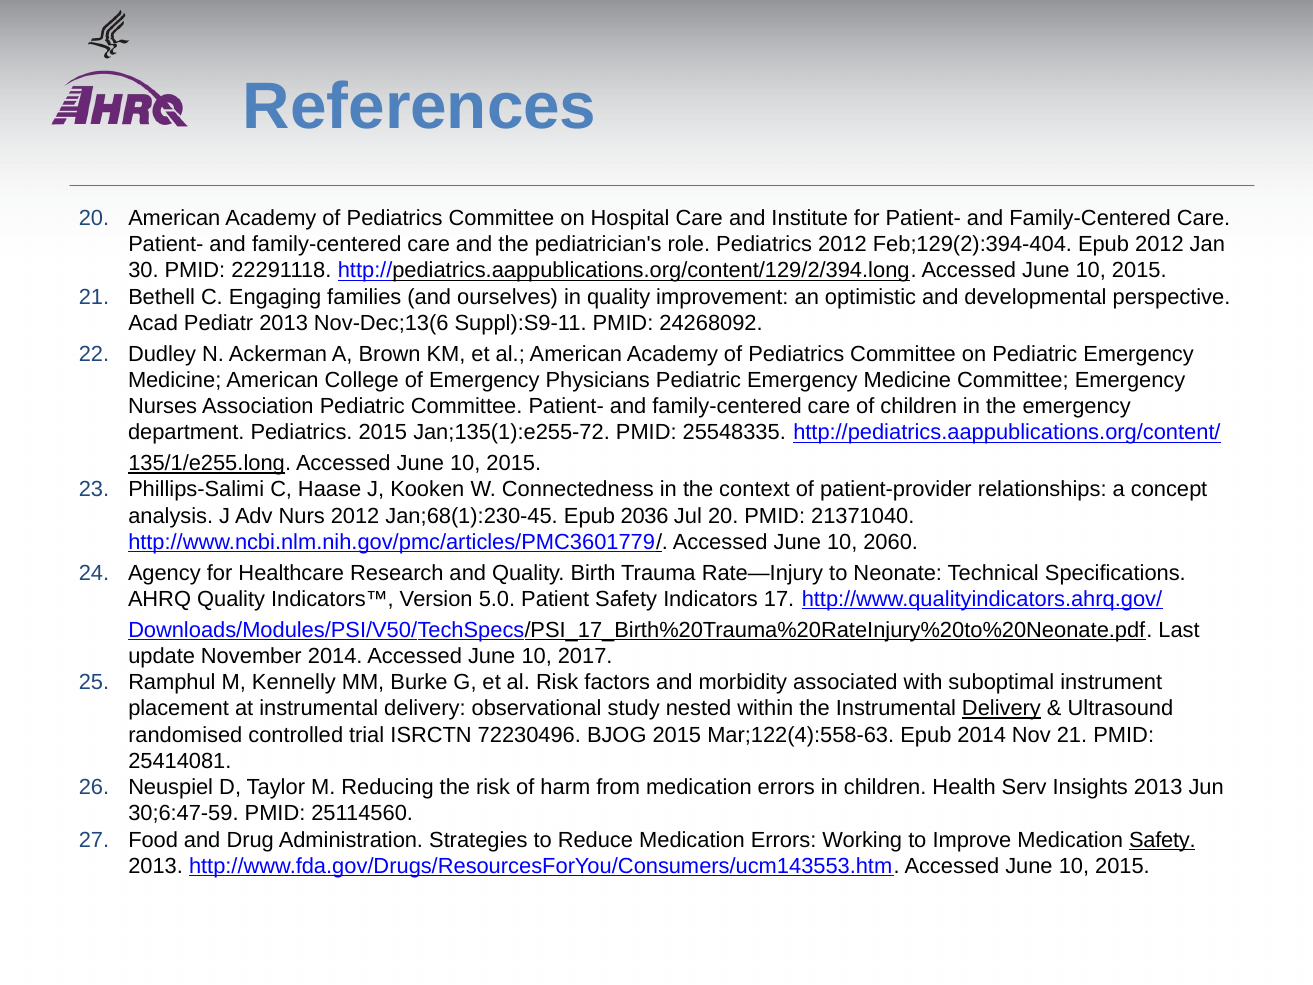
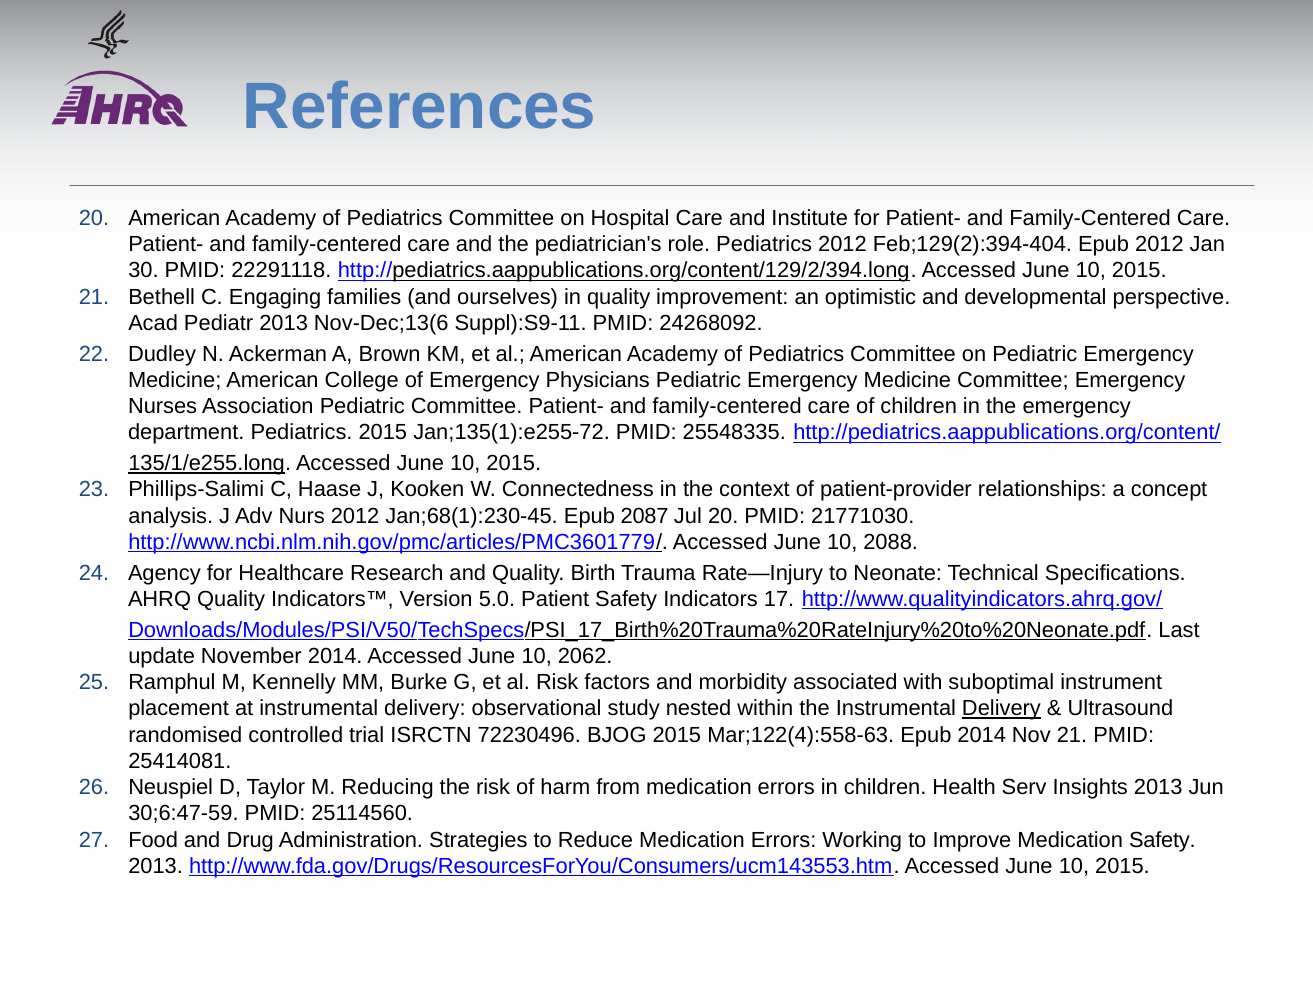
2036: 2036 -> 2087
21371040: 21371040 -> 21771030
2060: 2060 -> 2088
2017: 2017 -> 2062
Safety at (1162, 840) underline: present -> none
